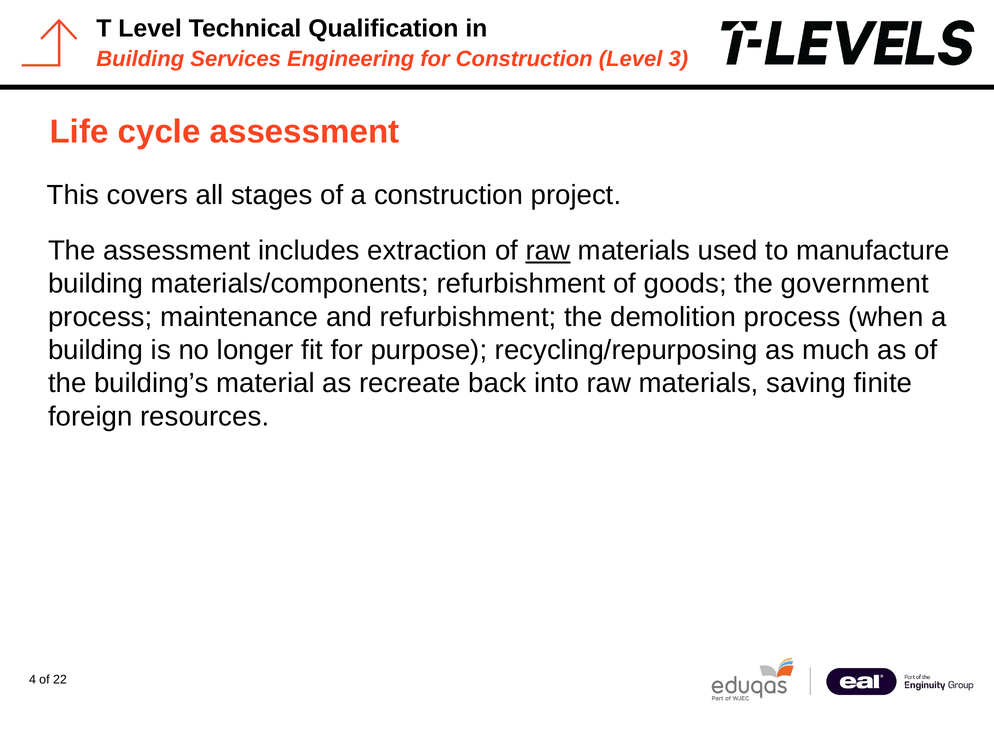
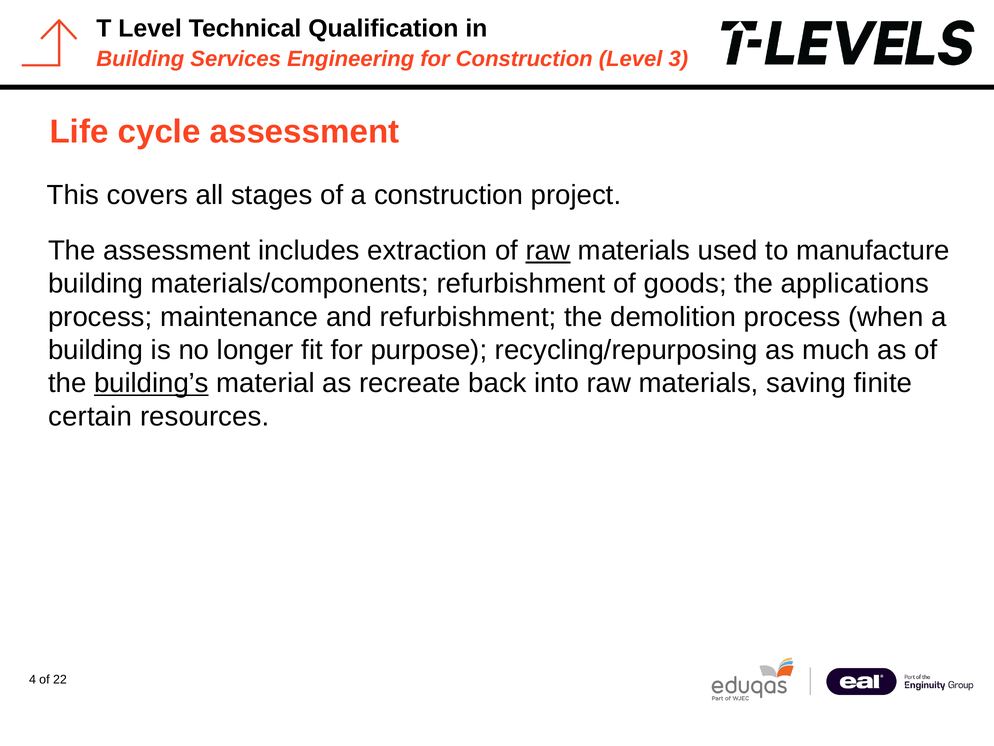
government: government -> applications
building’s underline: none -> present
foreign: foreign -> certain
